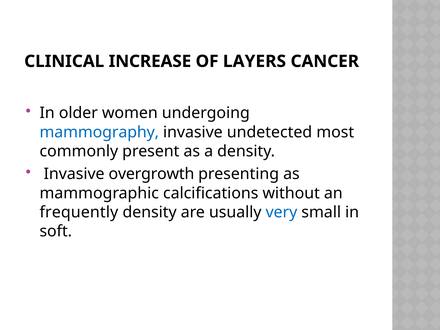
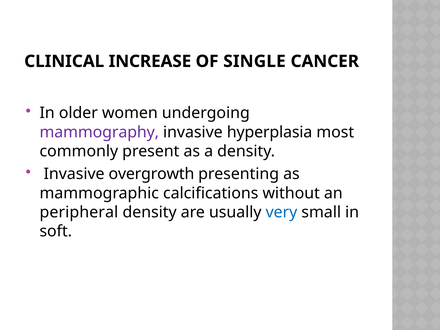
LAYERS: LAYERS -> SINGLE
mammography colour: blue -> purple
undetected: undetected -> hyperplasia
frequently: frequently -> peripheral
